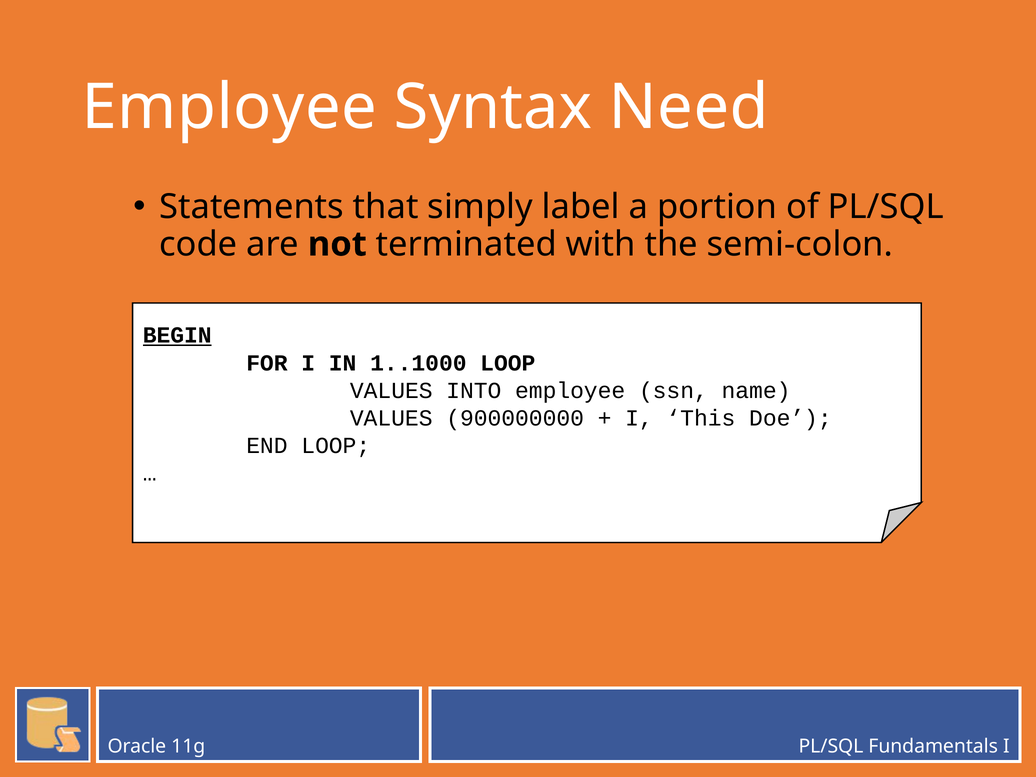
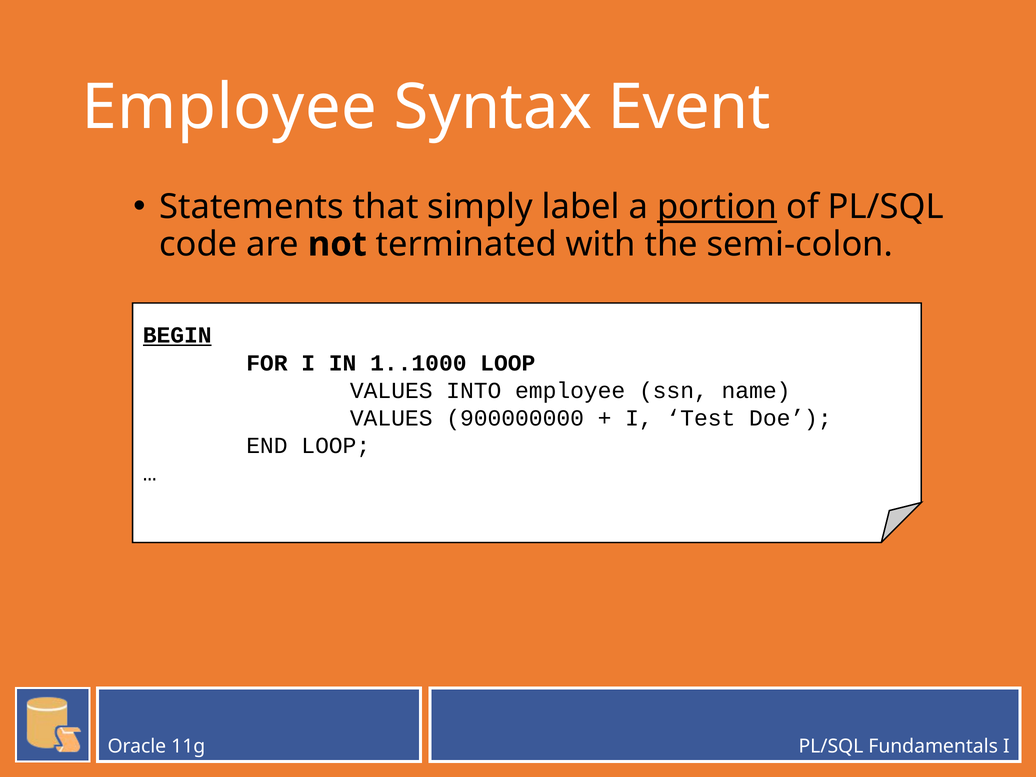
Need: Need -> Event
portion underline: none -> present
This: This -> Test
